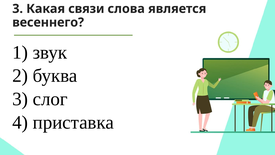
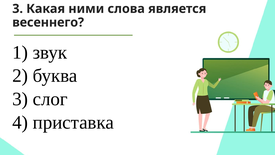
связи: связи -> ними
